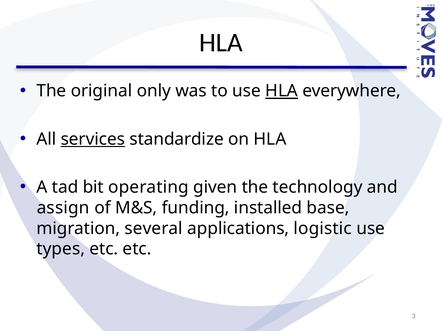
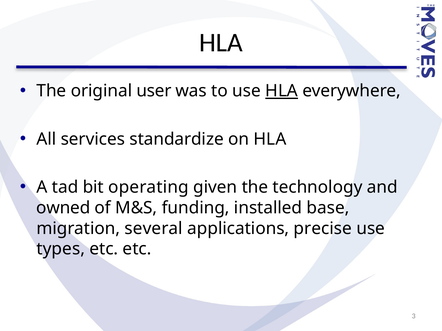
only: only -> user
services underline: present -> none
assign: assign -> owned
logistic: logistic -> precise
